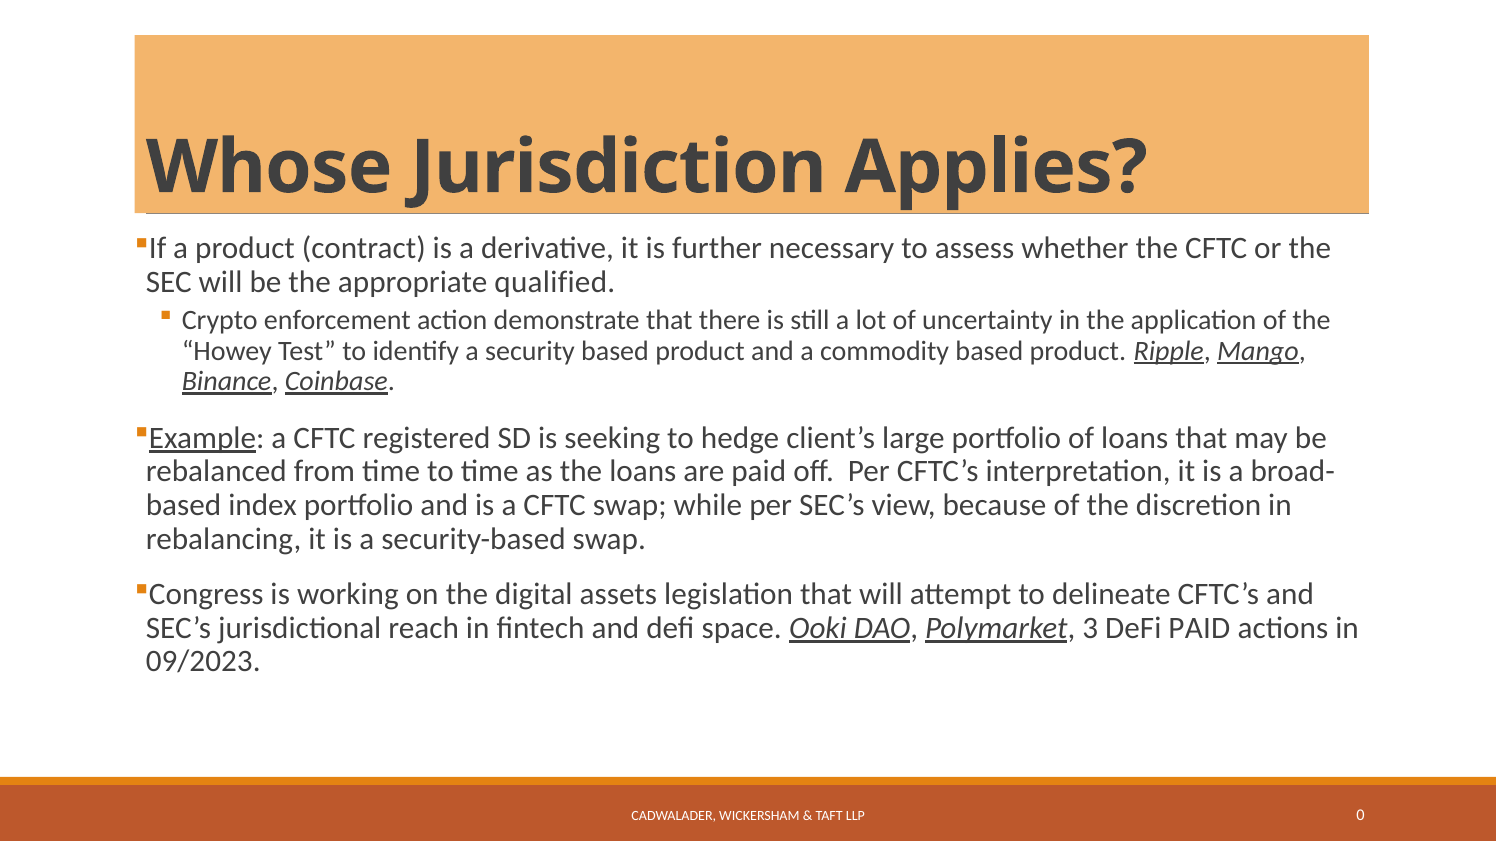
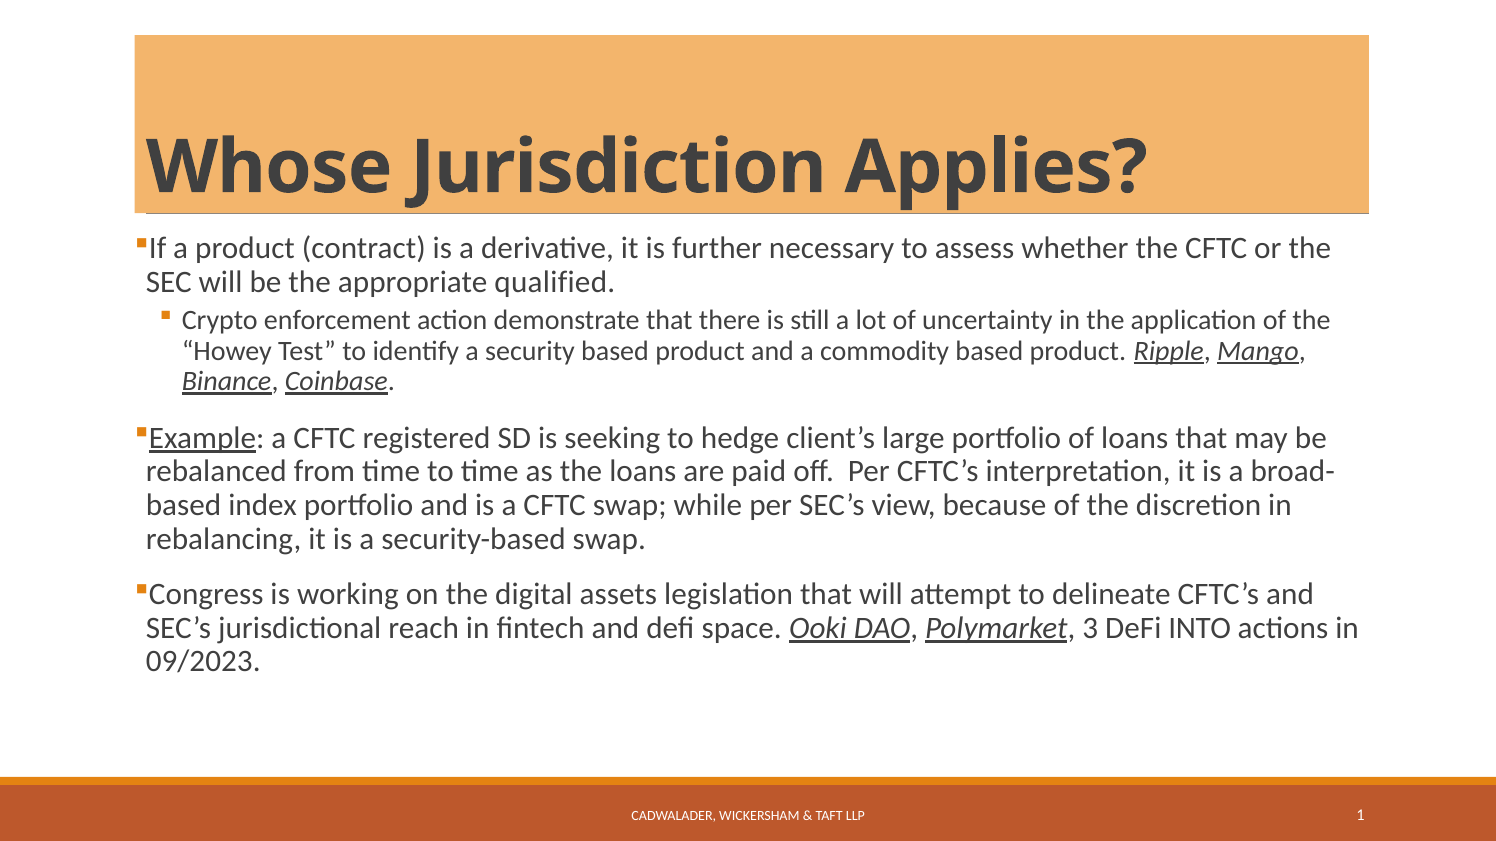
DeFi PAID: PAID -> INTO
0: 0 -> 1
